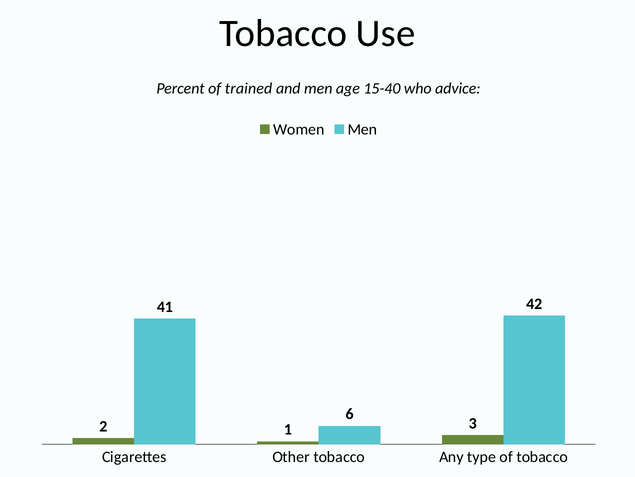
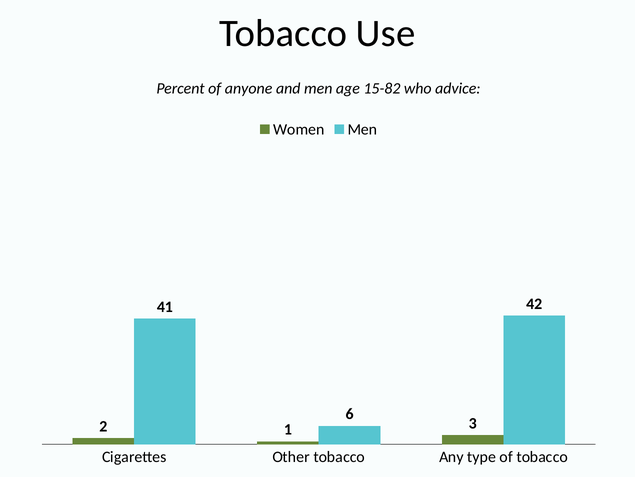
trained: trained -> anyone
15-40: 15-40 -> 15-82
